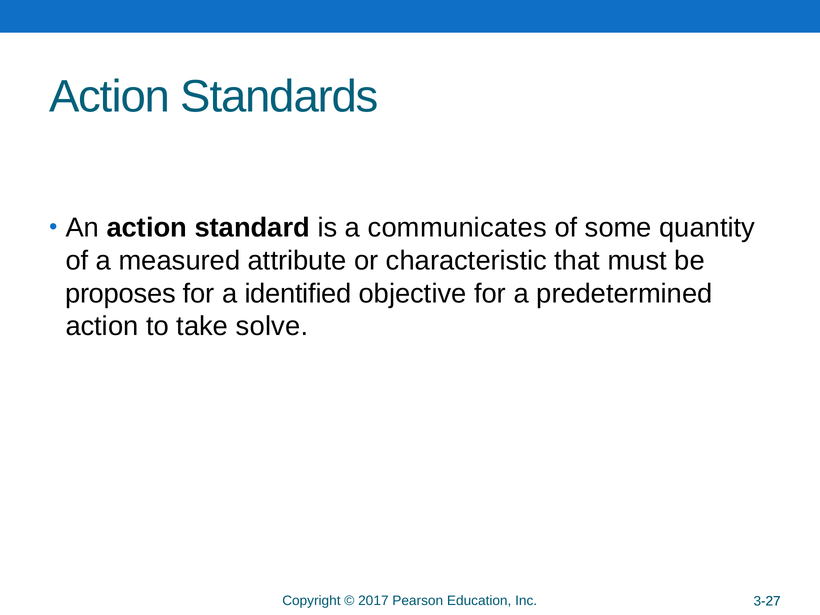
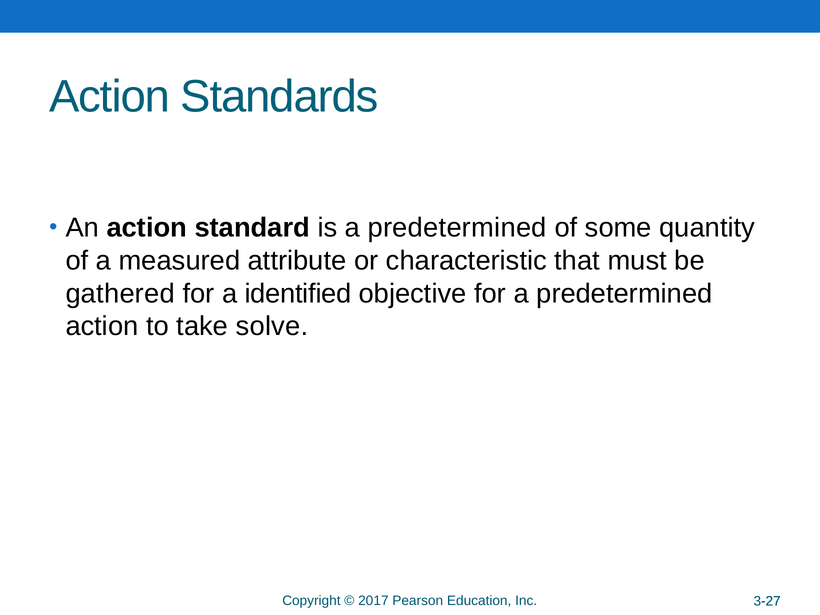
is a communicates: communicates -> predetermined
proposes: proposes -> gathered
